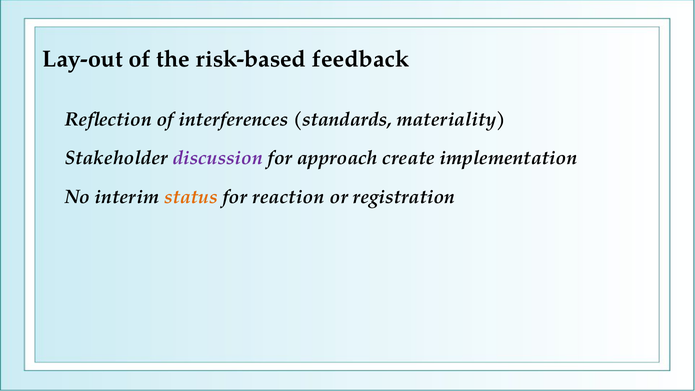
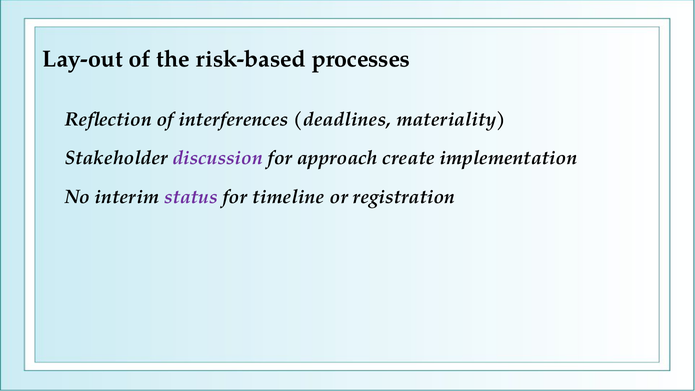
feedback: feedback -> processes
standards: standards -> deadlines
status colour: orange -> purple
reaction: reaction -> timeline
